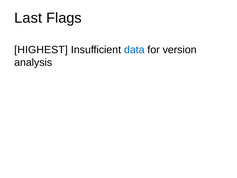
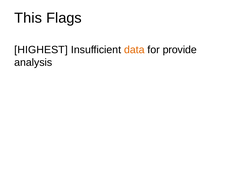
Last: Last -> This
data colour: blue -> orange
version: version -> provide
